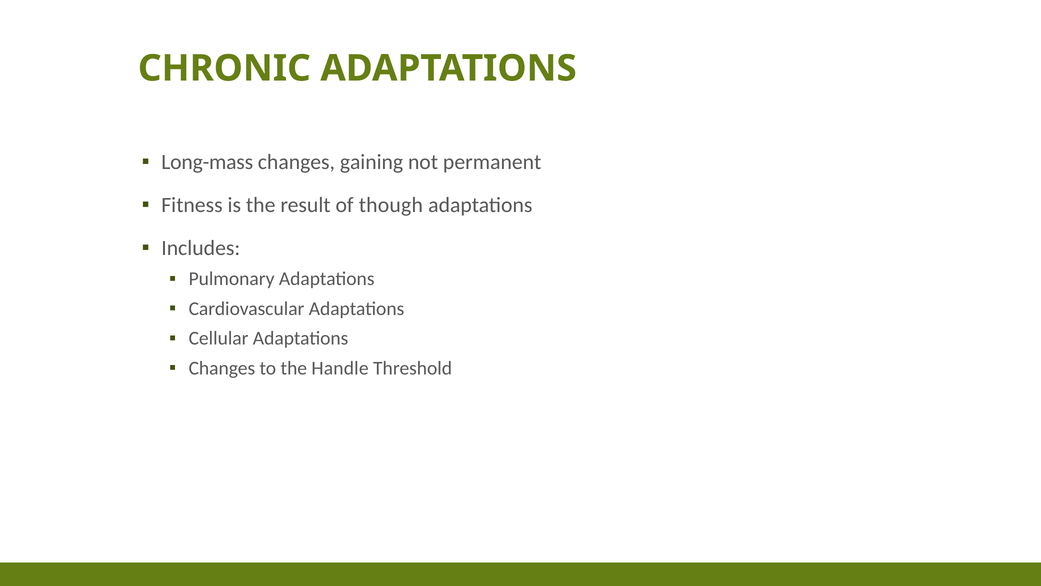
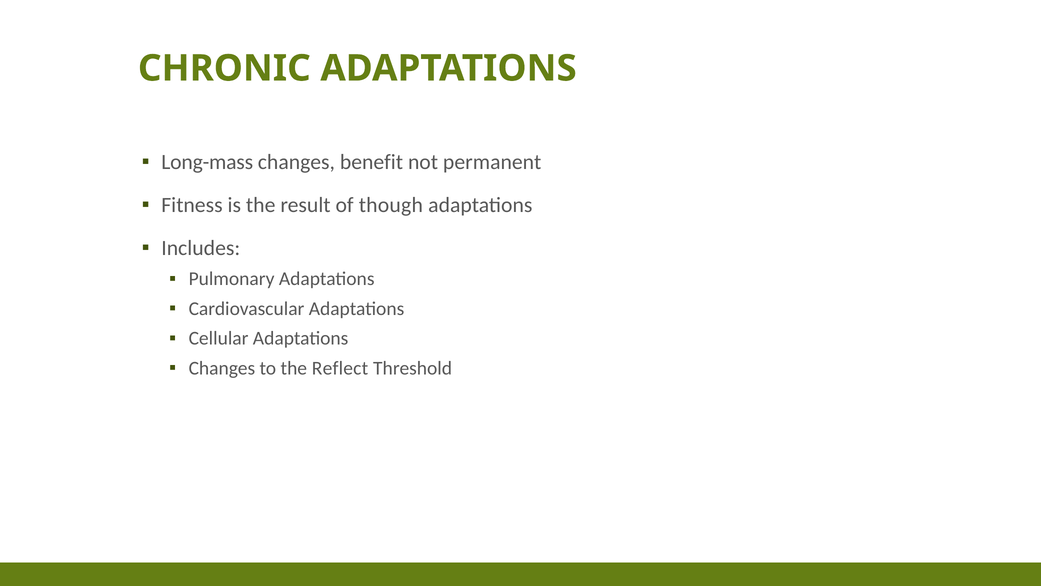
gaining: gaining -> benefit
Handle: Handle -> Reflect
